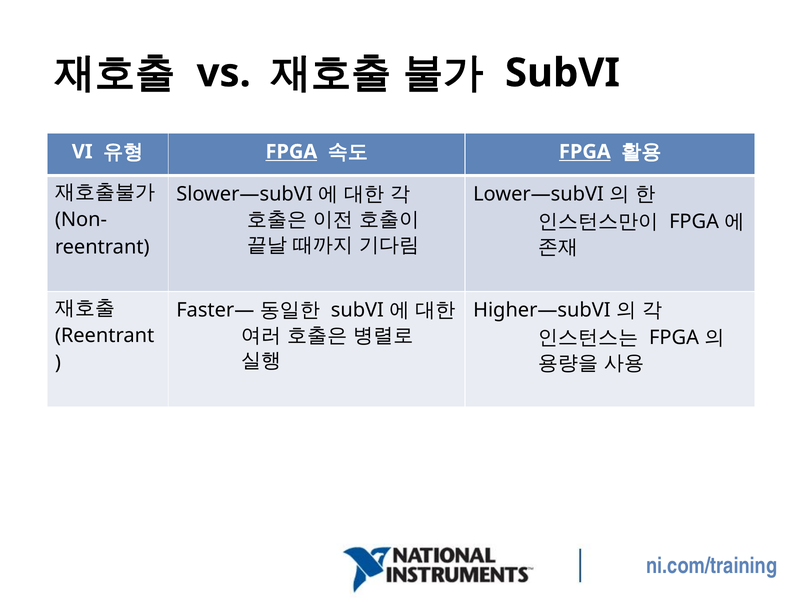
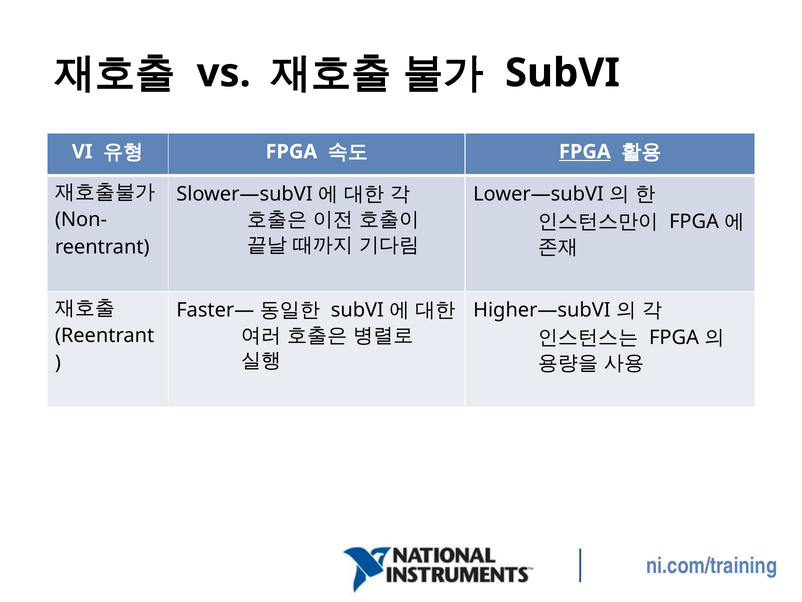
FPGA at (291, 152) underline: present -> none
